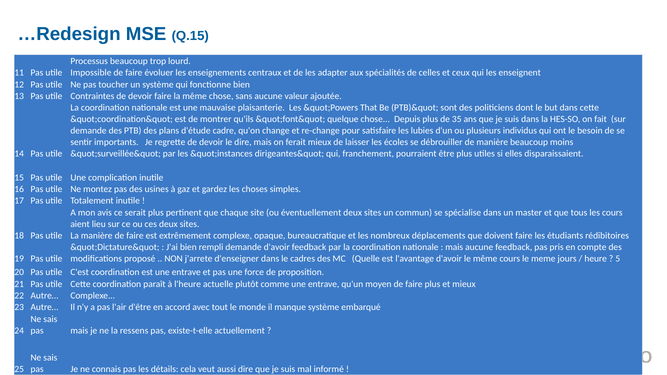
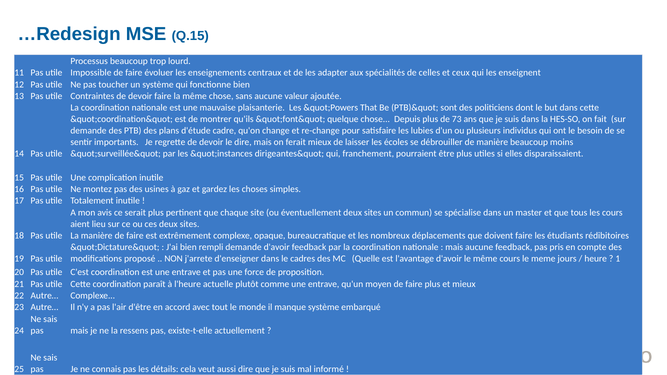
35: 35 -> 73
5: 5 -> 1
